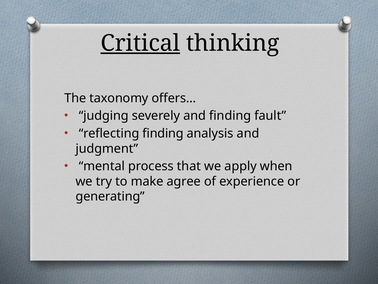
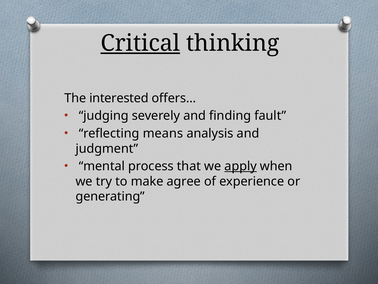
taxonomy: taxonomy -> interested
reflecting finding: finding -> means
apply underline: none -> present
